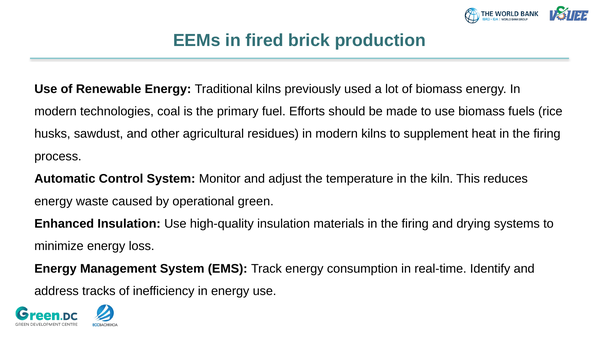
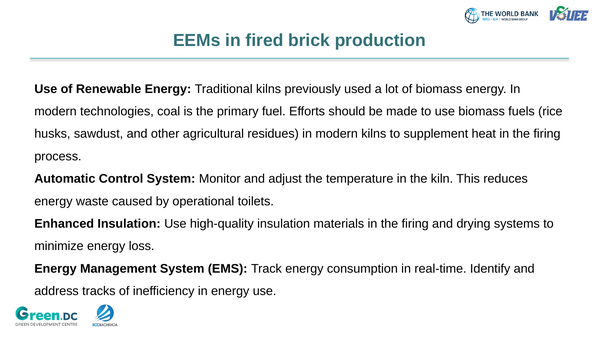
green: green -> toilets
